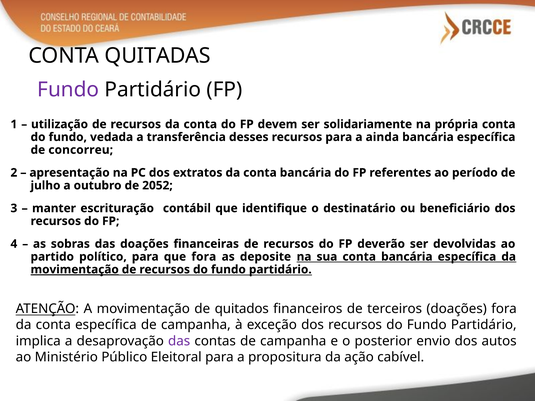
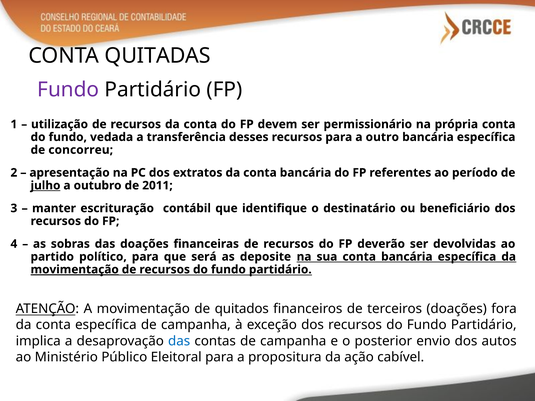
solidariamente: solidariamente -> permissionário
ainda: ainda -> outro
julho underline: none -> present
2052: 2052 -> 2011
que fora: fora -> será
das at (179, 341) colour: purple -> blue
